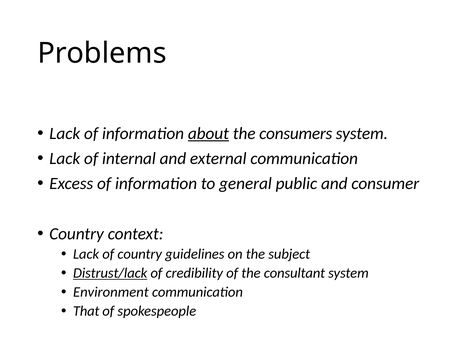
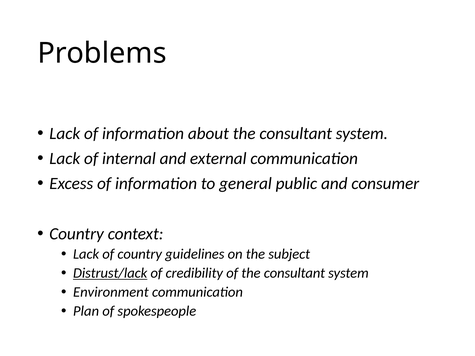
about underline: present -> none
consumers at (296, 134): consumers -> consultant
That: That -> Plan
